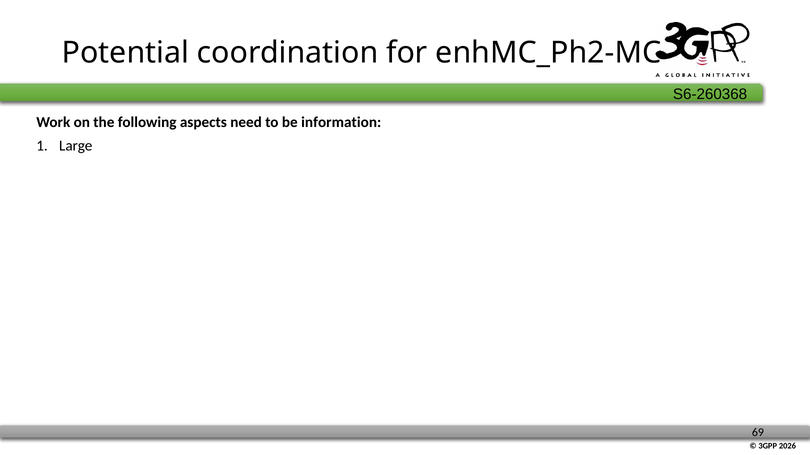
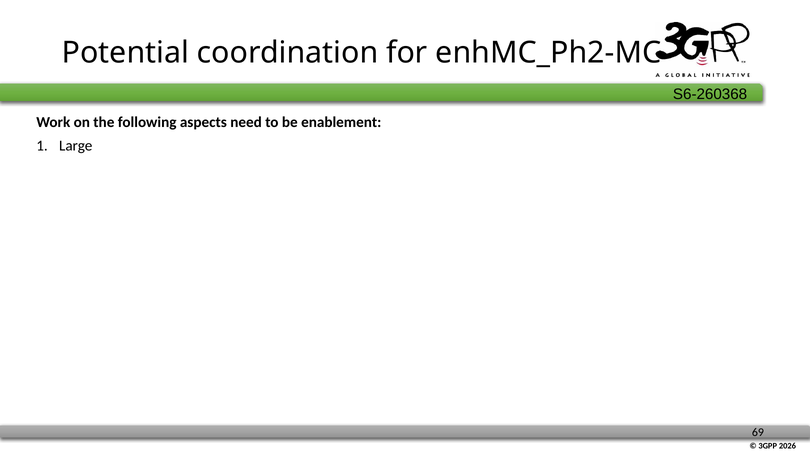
information: information -> enablement
